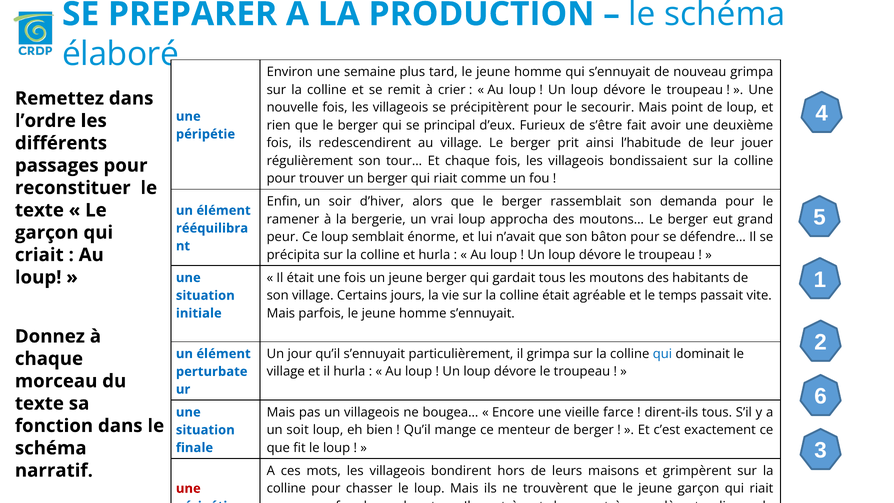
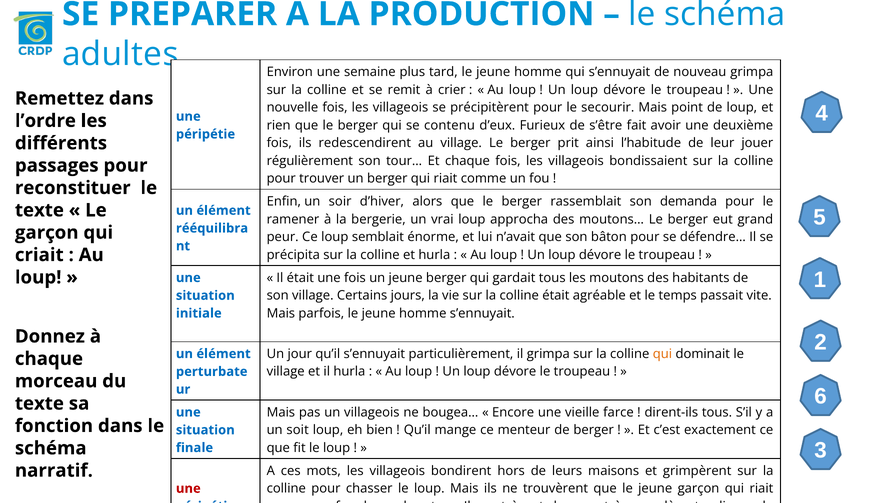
élaboré: élaboré -> adultes
principal: principal -> contenu
qui at (662, 354) colour: blue -> orange
